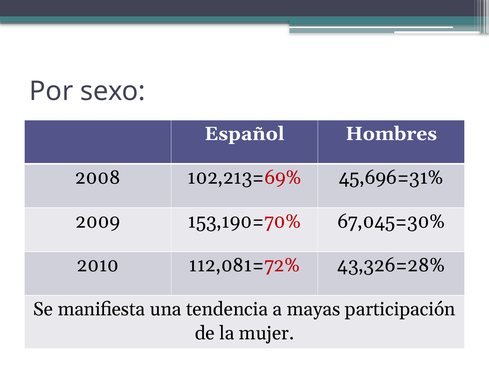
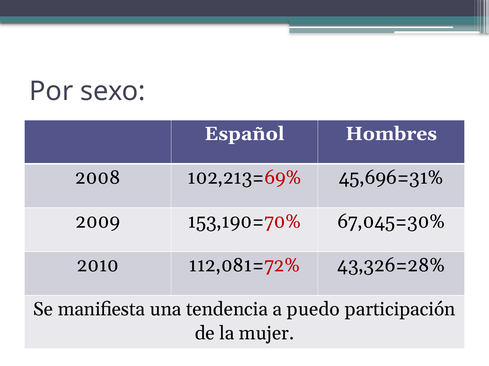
mayas: mayas -> puedo
